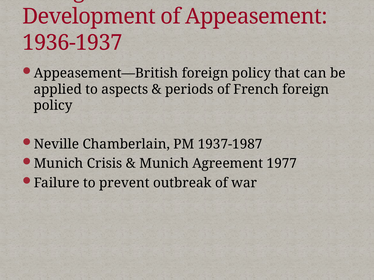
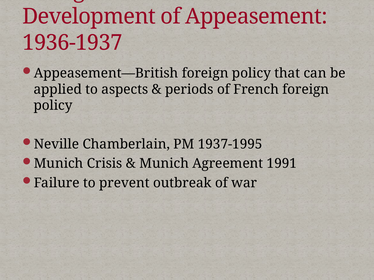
1937-1987: 1937-1987 -> 1937-1995
1977: 1977 -> 1991
